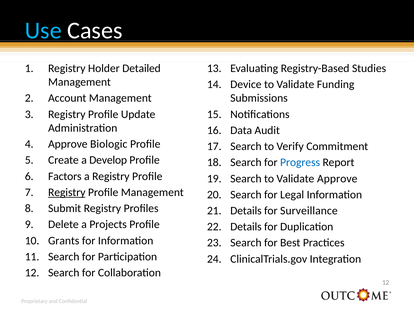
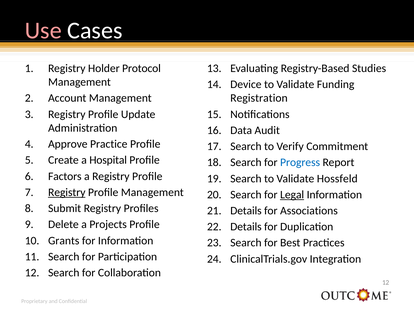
Use colour: light blue -> pink
Detailed: Detailed -> Protocol
Submissions: Submissions -> Registration
Biologic: Biologic -> Practice
Develop: Develop -> Hospital
Validate Approve: Approve -> Hossfeld
Legal underline: none -> present
Surveillance: Surveillance -> Associations
